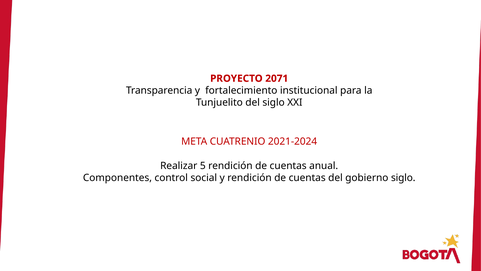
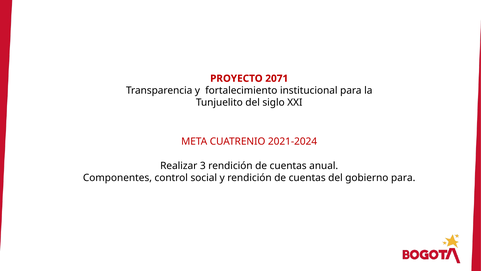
5: 5 -> 3
gobierno siglo: siglo -> para
